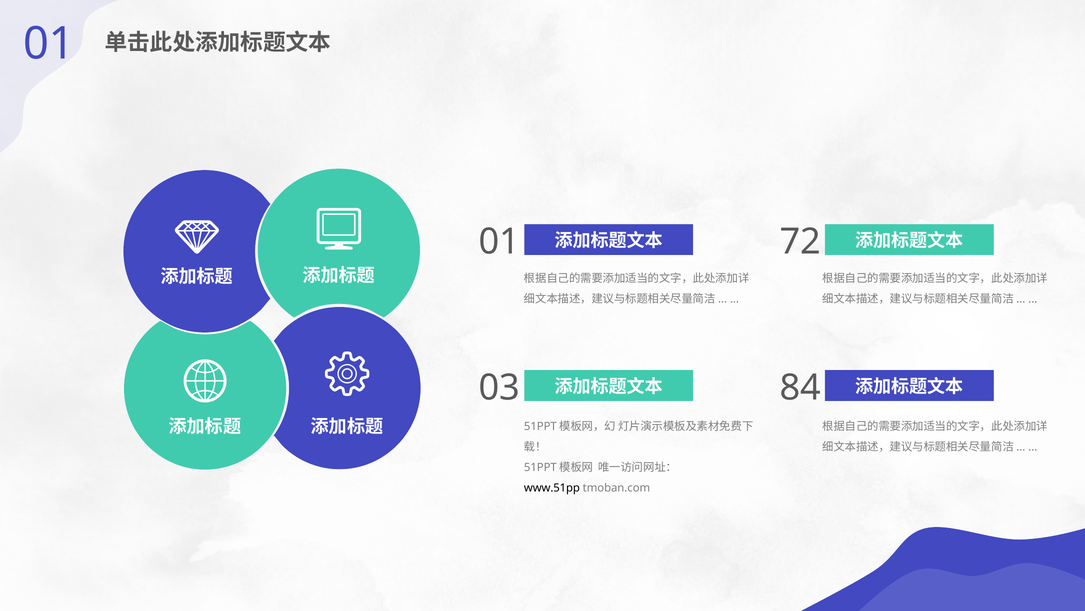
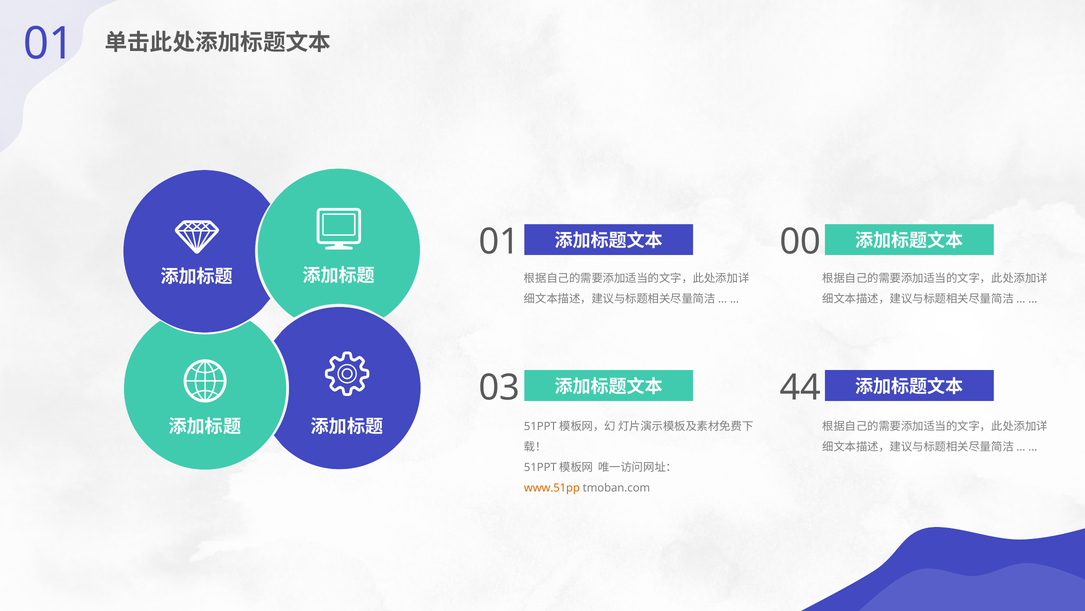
72: 72 -> 00
84: 84 -> 44
www.51pp colour: black -> orange
